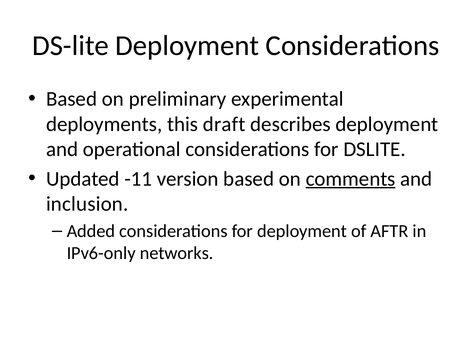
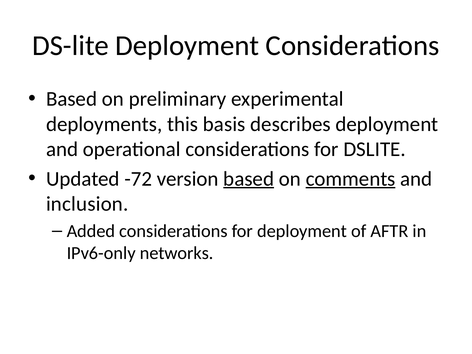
draft: draft -> basis
-11: -11 -> -72
based at (249, 179) underline: none -> present
